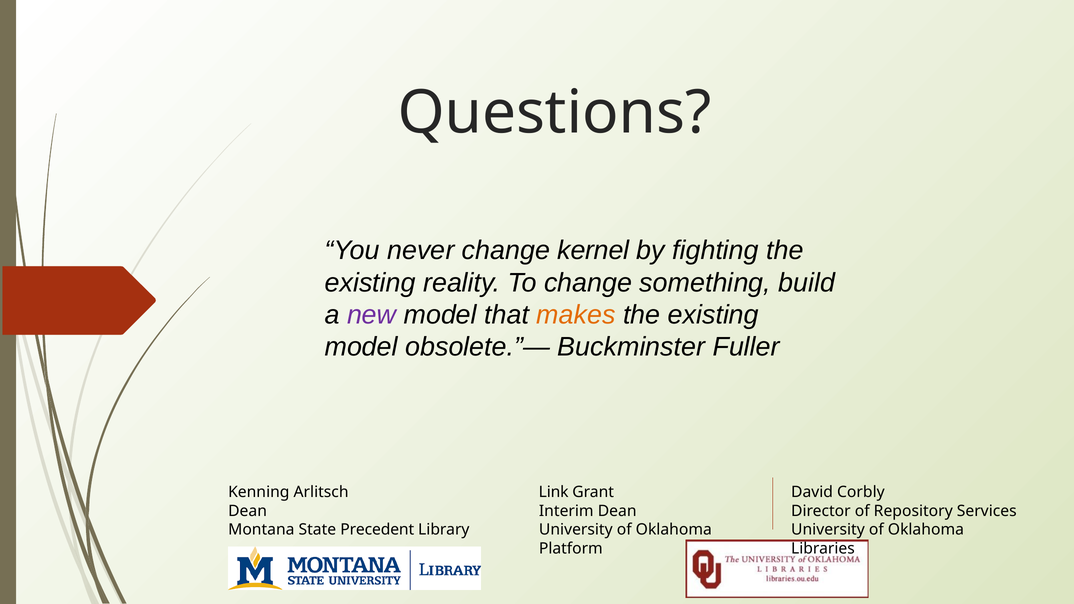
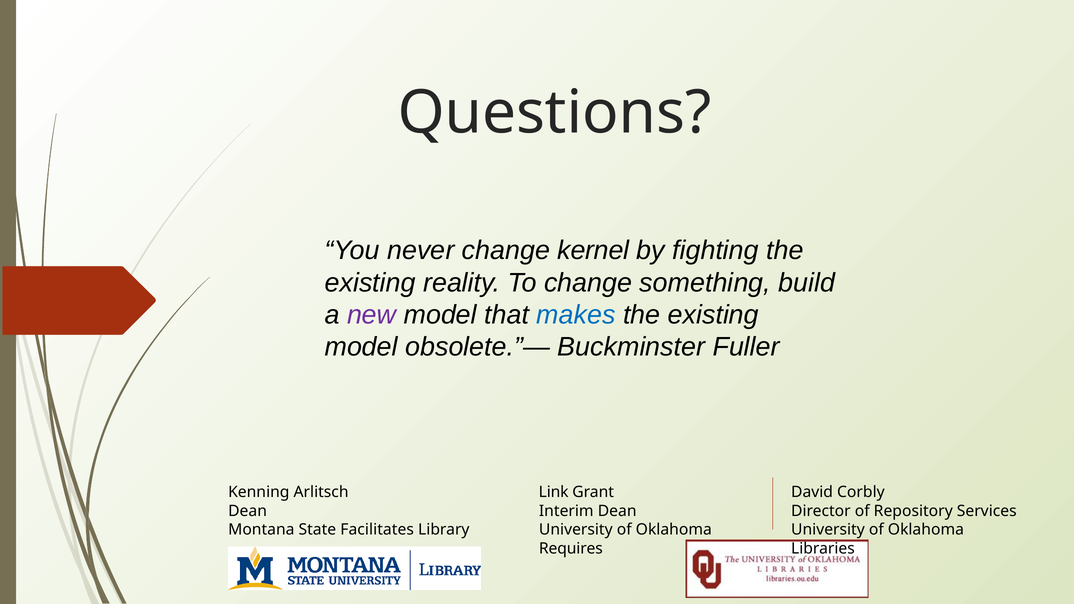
makes colour: orange -> blue
Precedent: Precedent -> Facilitates
Platform: Platform -> Requires
